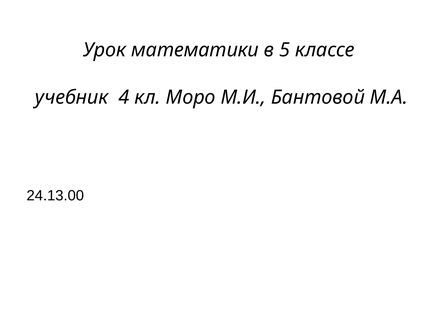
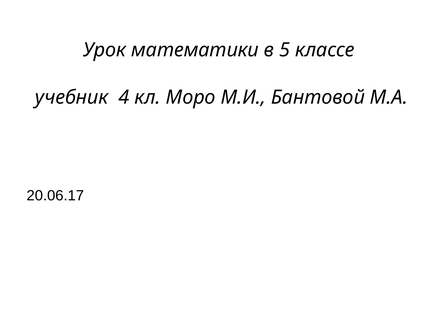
24.13.00: 24.13.00 -> 20.06.17
